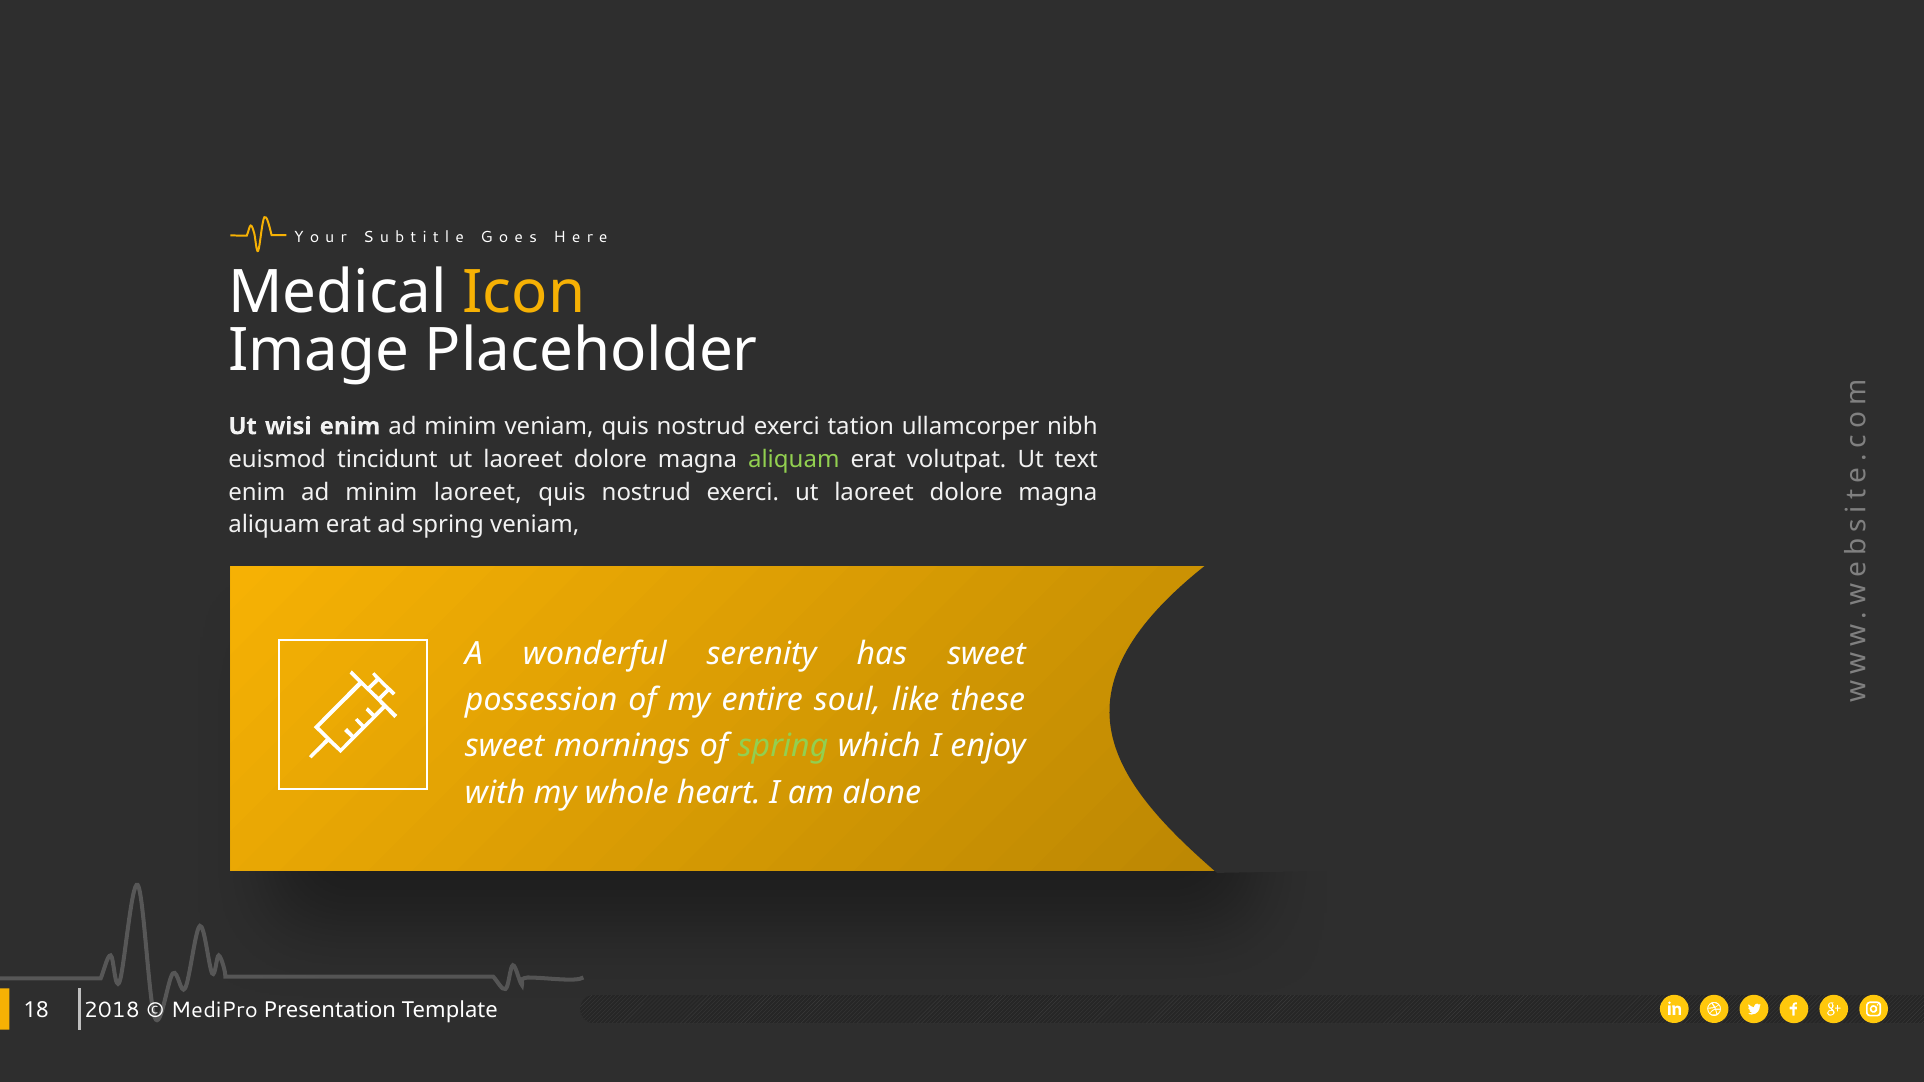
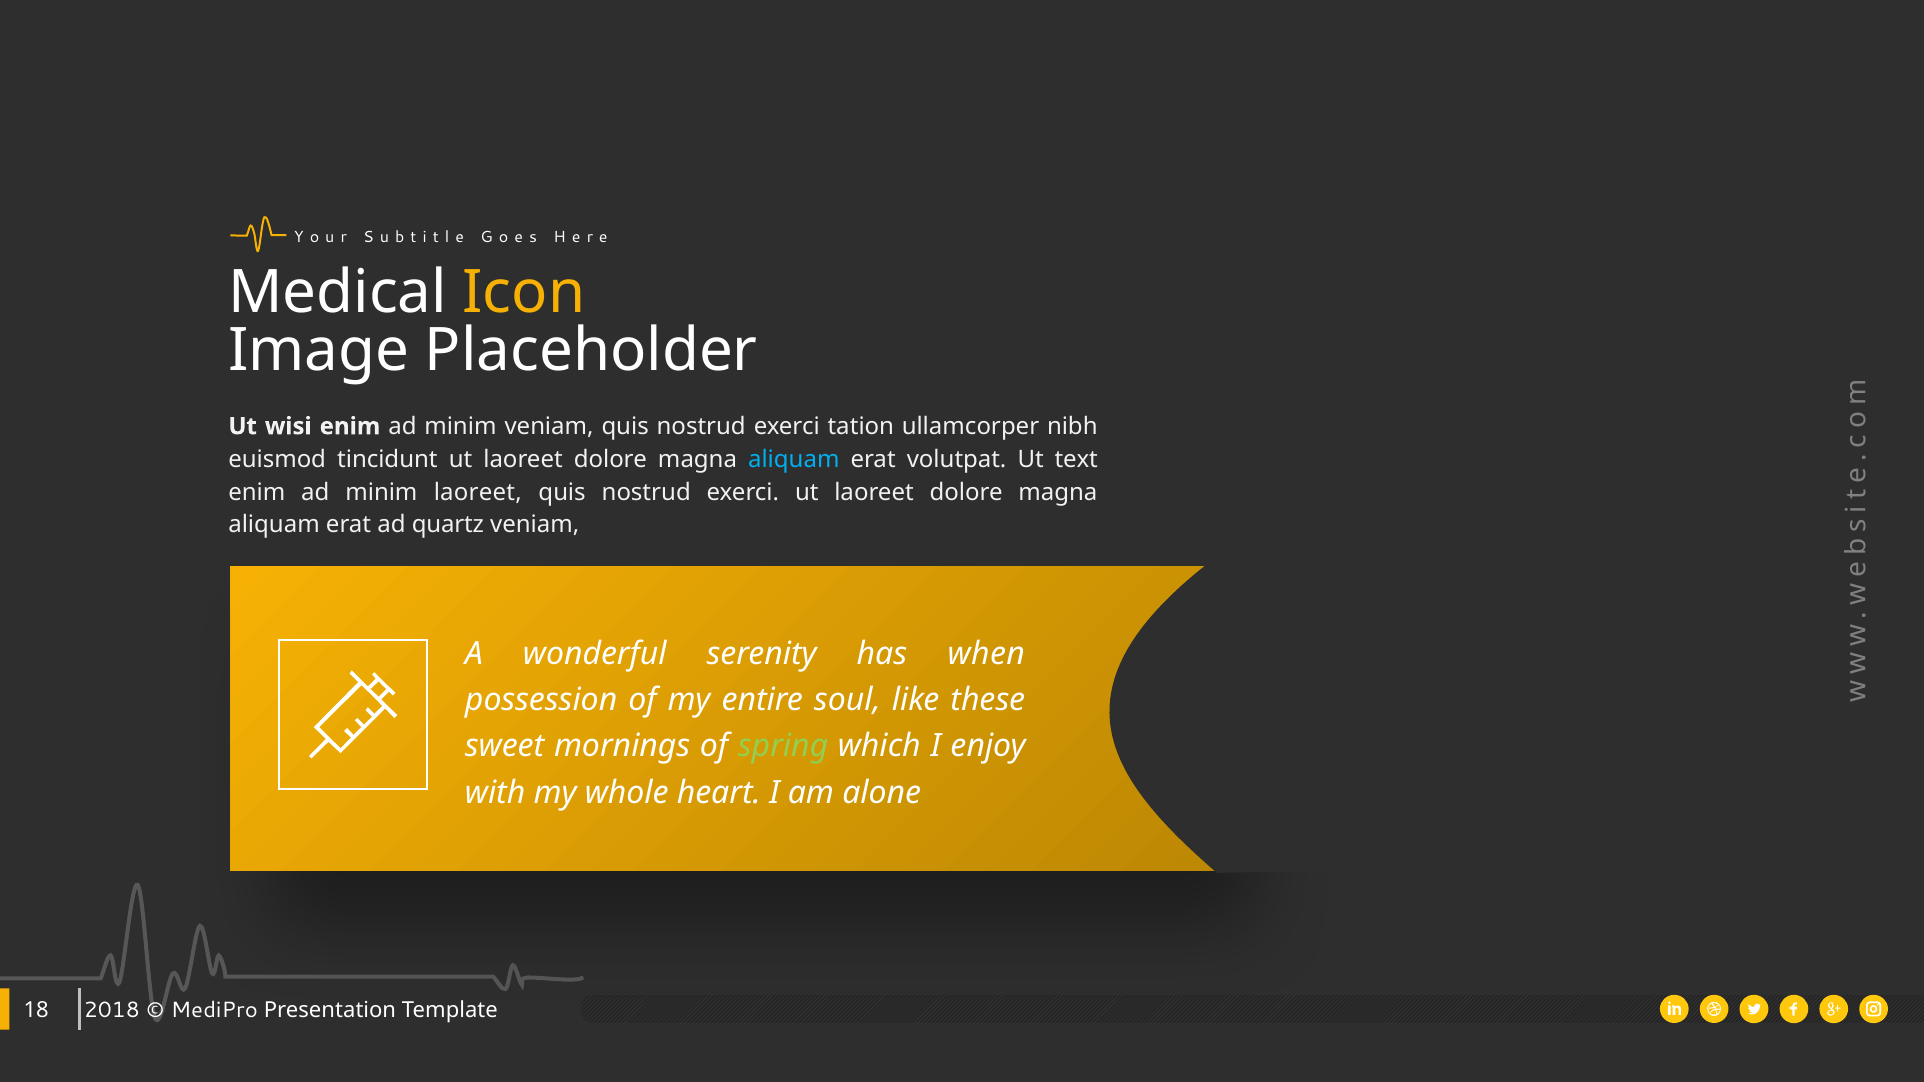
aliquam at (794, 459) colour: light green -> light blue
ad spring: spring -> quartz
has sweet: sweet -> when
